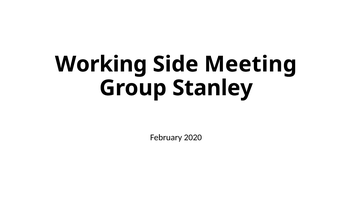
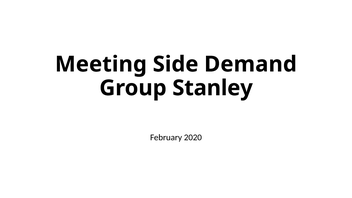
Working: Working -> Meeting
Meeting: Meeting -> Demand
